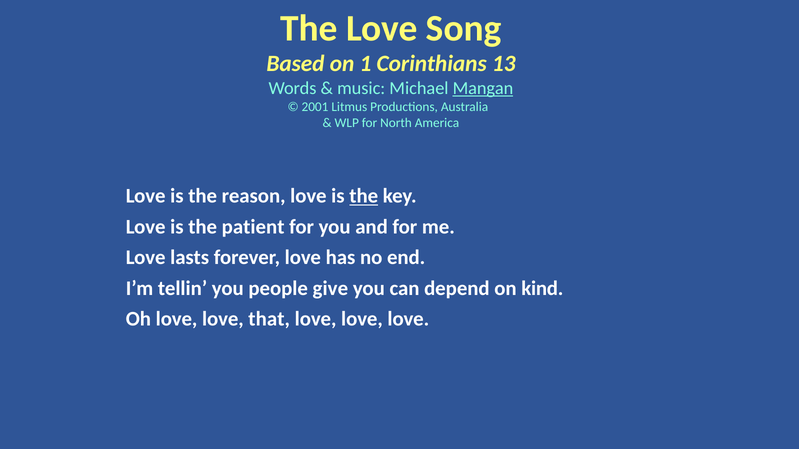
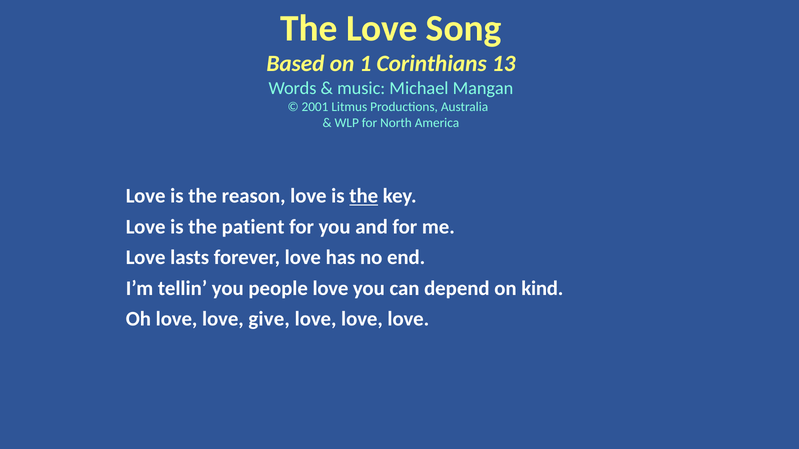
Mangan underline: present -> none
people give: give -> love
that: that -> give
